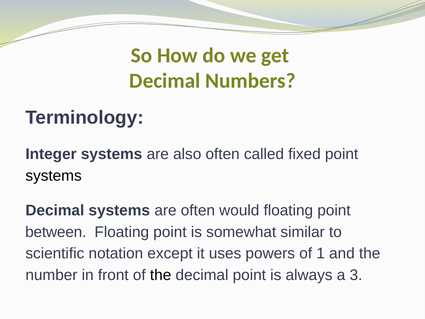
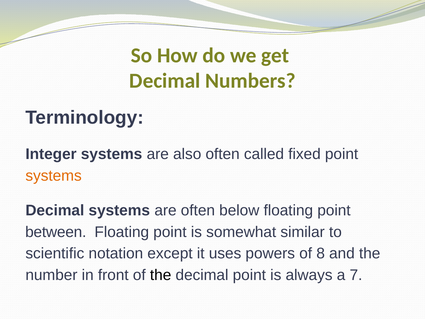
systems at (54, 176) colour: black -> orange
would: would -> below
1: 1 -> 8
3: 3 -> 7
